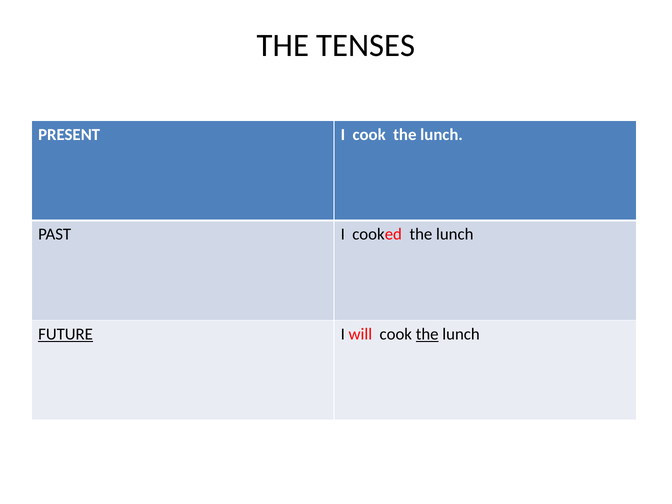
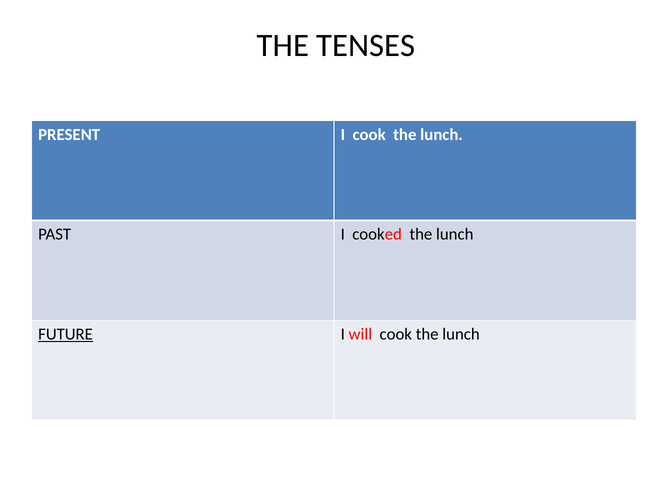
the at (427, 334) underline: present -> none
